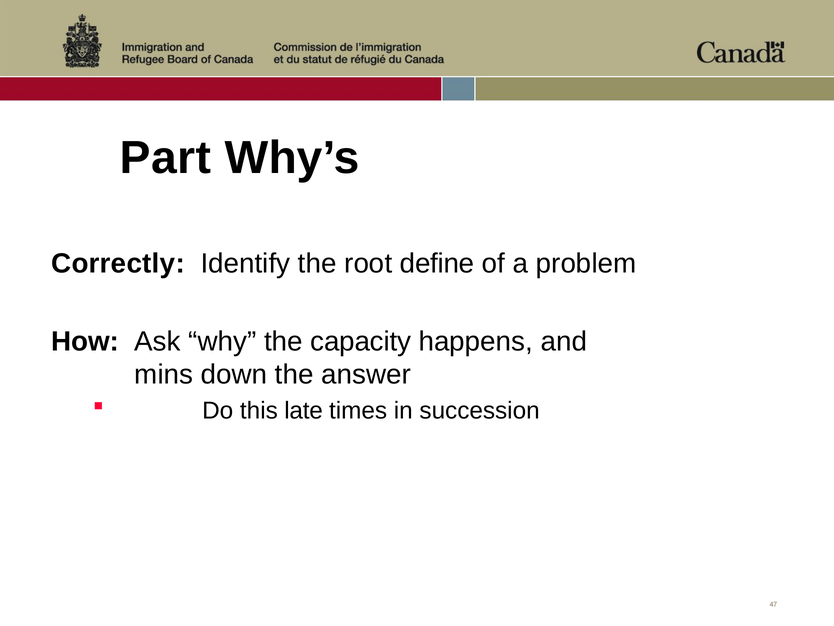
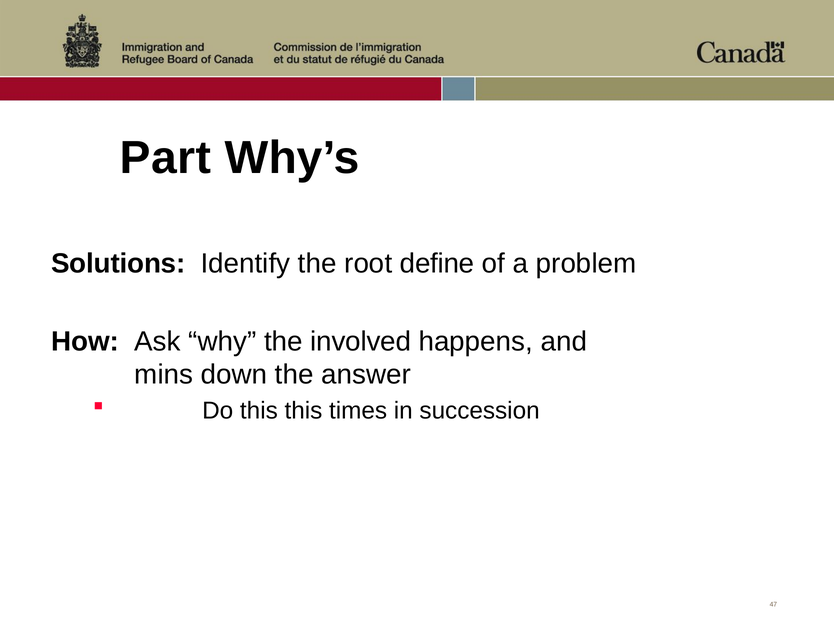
Correctly: Correctly -> Solutions
capacity: capacity -> involved
this late: late -> this
